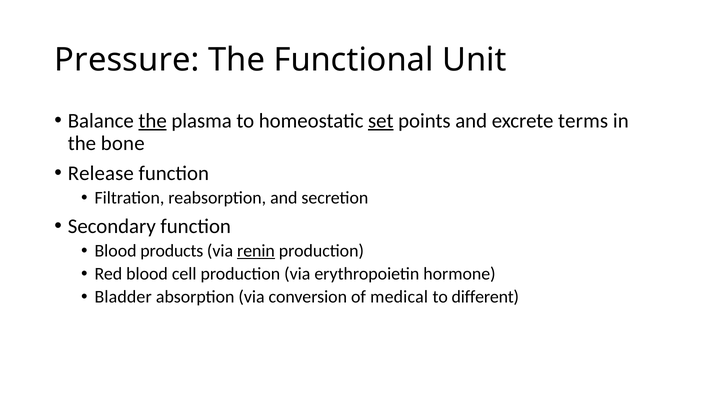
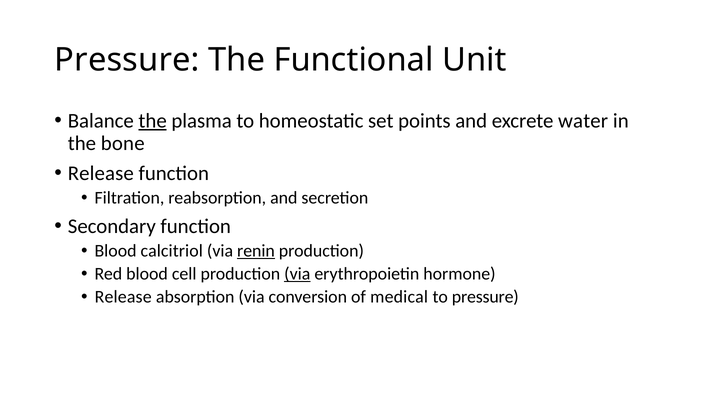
set underline: present -> none
terms: terms -> water
products: products -> calcitriol
via at (297, 274) underline: none -> present
Bladder at (123, 297): Bladder -> Release
to different: different -> pressure
